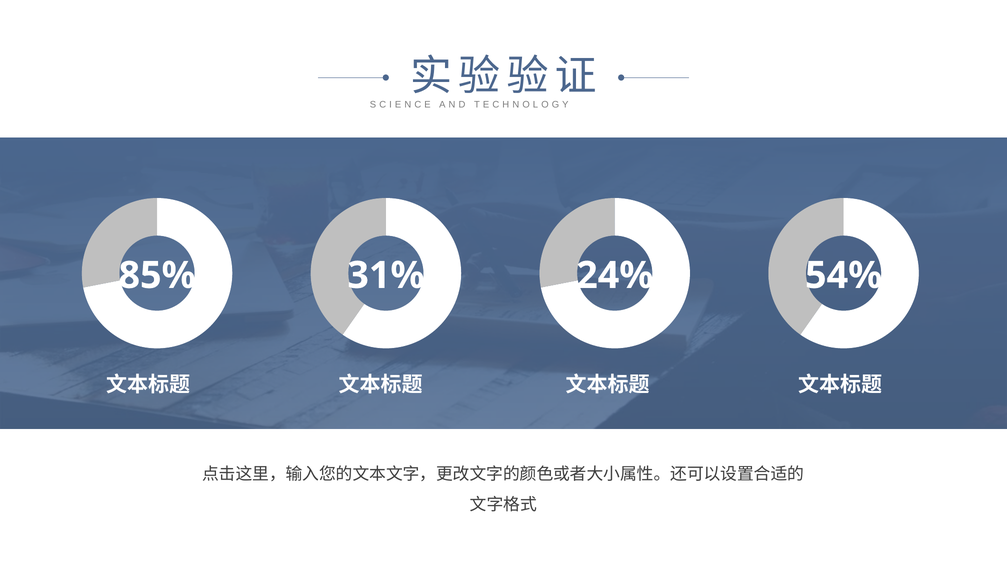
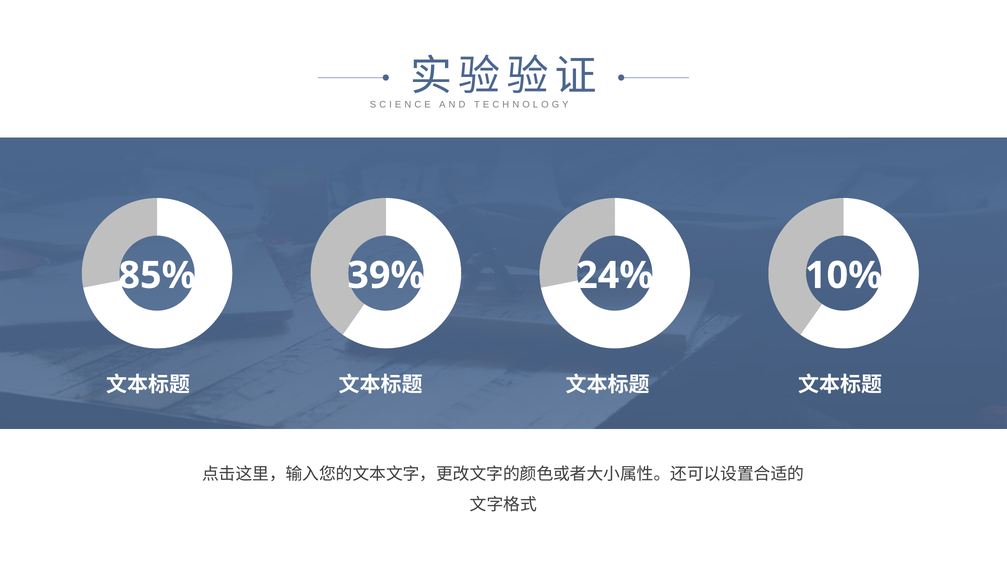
31%: 31% -> 39%
54%: 54% -> 10%
